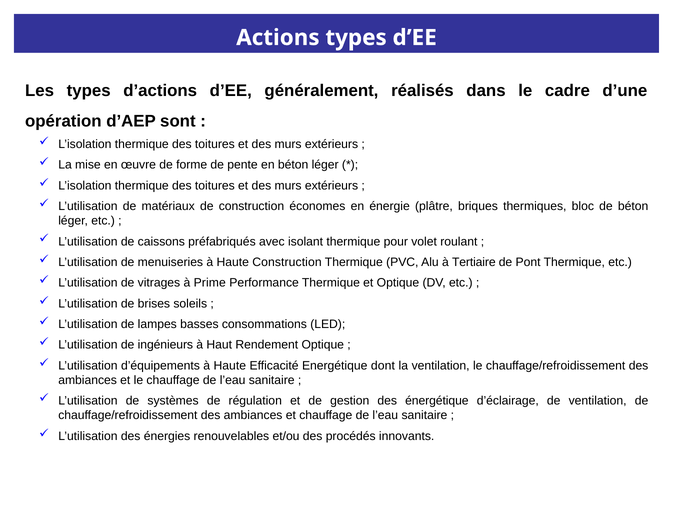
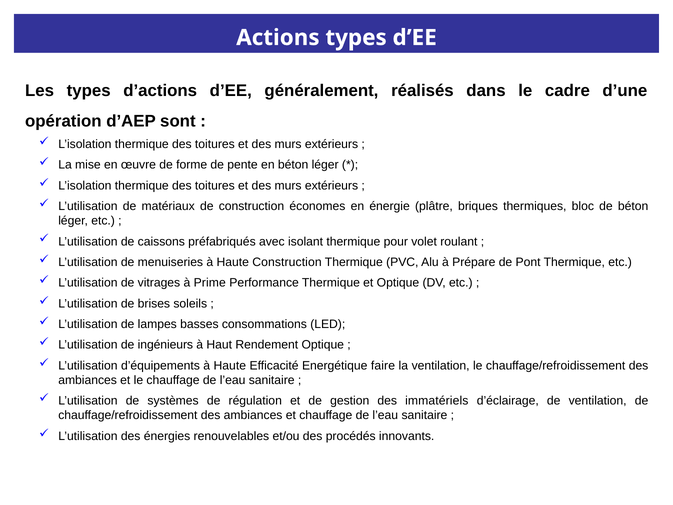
Tertiaire: Tertiaire -> Prépare
dont: dont -> faire
énergétique: énergétique -> immatériels
